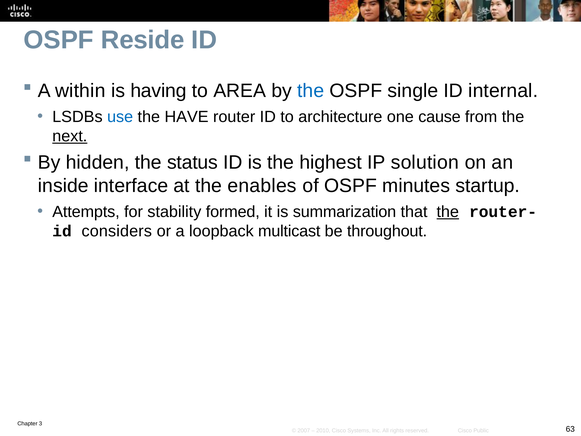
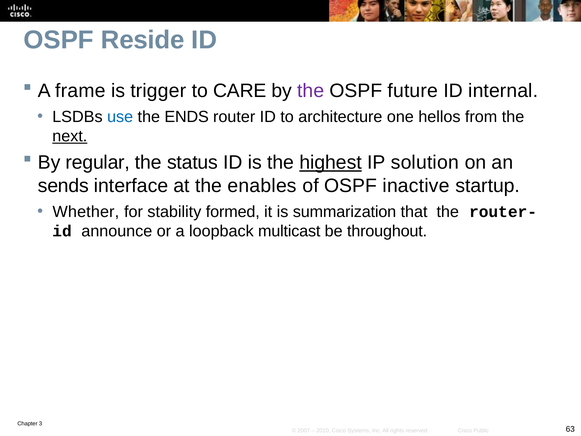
within: within -> frame
having: having -> trigger
AREA: AREA -> CARE
the at (311, 91) colour: blue -> purple
single: single -> future
HAVE: HAVE -> ENDS
cause: cause -> hellos
hidden: hidden -> regular
highest underline: none -> present
inside: inside -> sends
minutes: minutes -> inactive
Attempts: Attempts -> Whether
the at (448, 212) underline: present -> none
considers: considers -> announce
